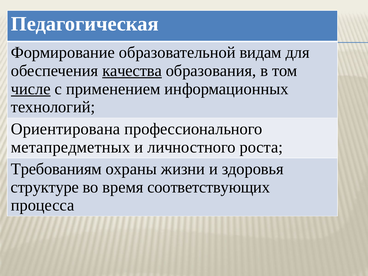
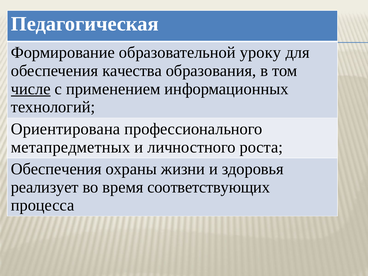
видам: видам -> уроку
качества underline: present -> none
Требованиям at (56, 169): Требованиям -> Обеспечения
структуре: структуре -> реализует
